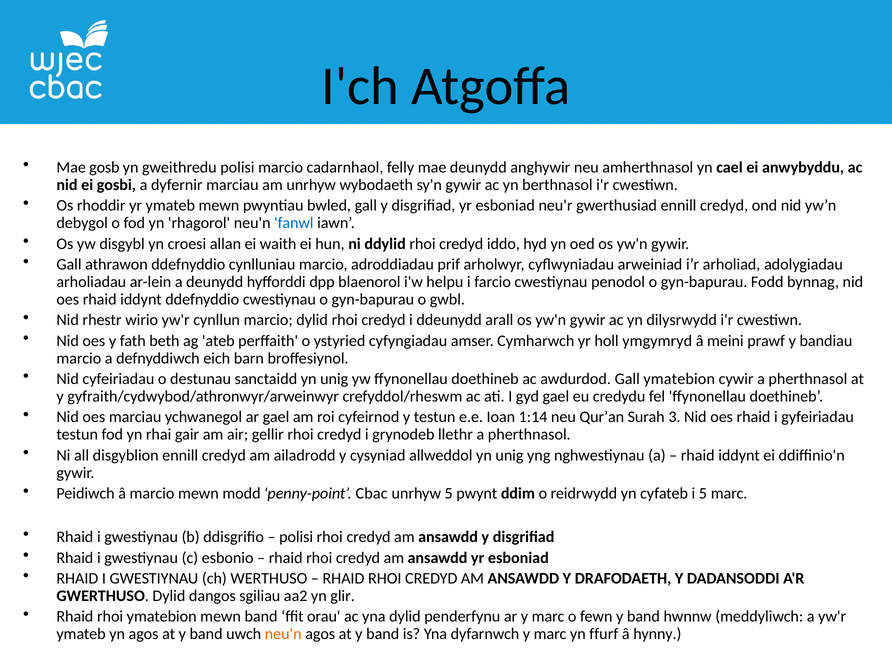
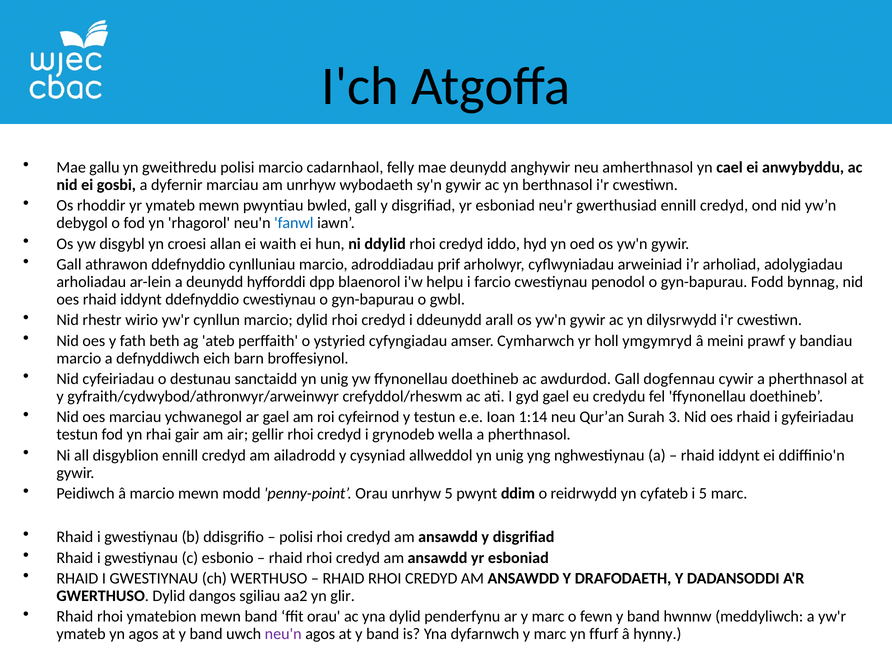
gosb: gosb -> gallu
Gall ymatebion: ymatebion -> dogfennau
llethr: llethr -> wella
penny-point Cbac: Cbac -> Orau
neu'n at (283, 634) colour: orange -> purple
